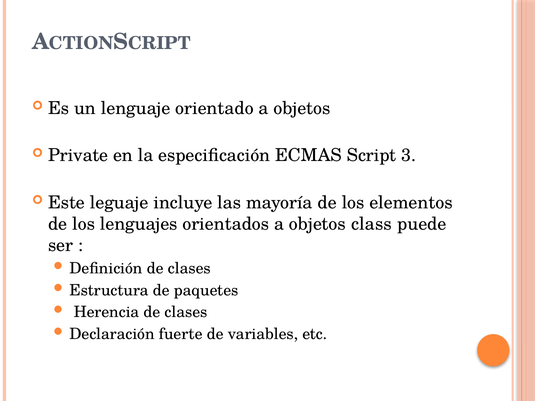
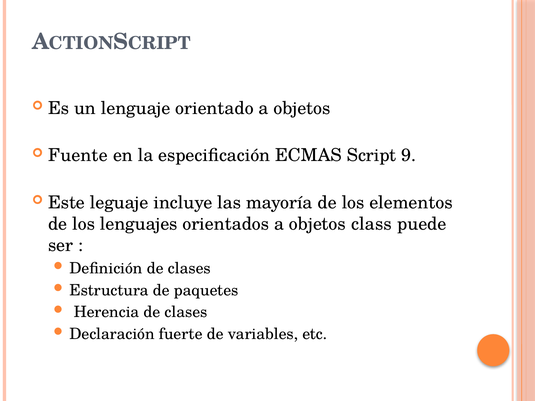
Private: Private -> Fuente
3: 3 -> 9
